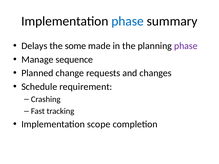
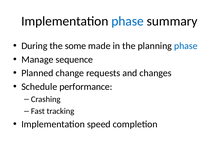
Delays: Delays -> During
phase at (186, 46) colour: purple -> blue
requirement: requirement -> performance
scope: scope -> speed
